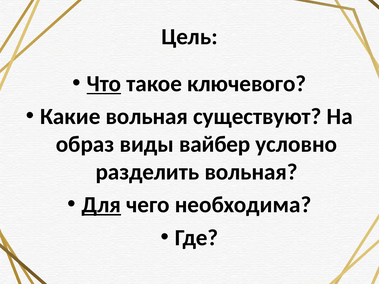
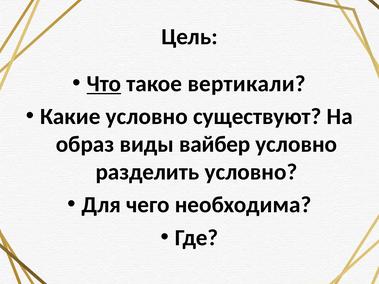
ключевого: ключевого -> вертикали
Какие вольная: вольная -> условно
разделить вольная: вольная -> условно
Для underline: present -> none
